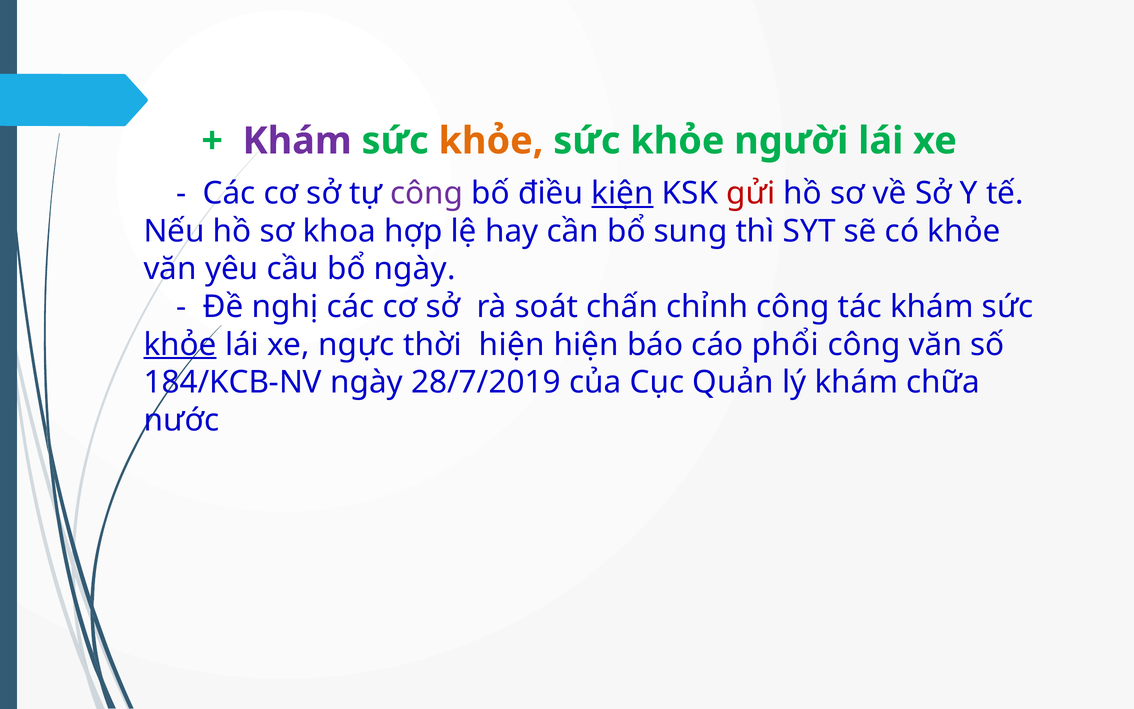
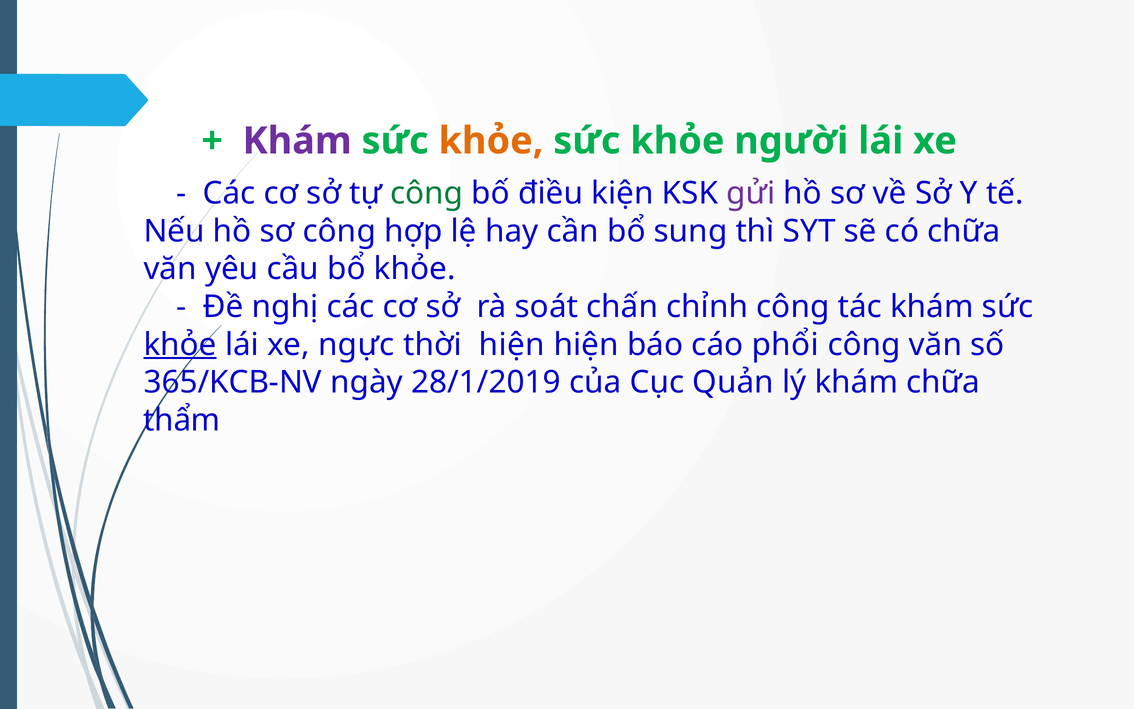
công at (427, 193) colour: purple -> green
kiện underline: present -> none
gửi colour: red -> purple
sơ khoa: khoa -> công
có khỏe: khỏe -> chữa
bổ ngày: ngày -> khỏe
184/KCB-NV: 184/KCB-NV -> 365/KCB-NV
28/7/2019: 28/7/2019 -> 28/1/2019
nước: nước -> thẩm
